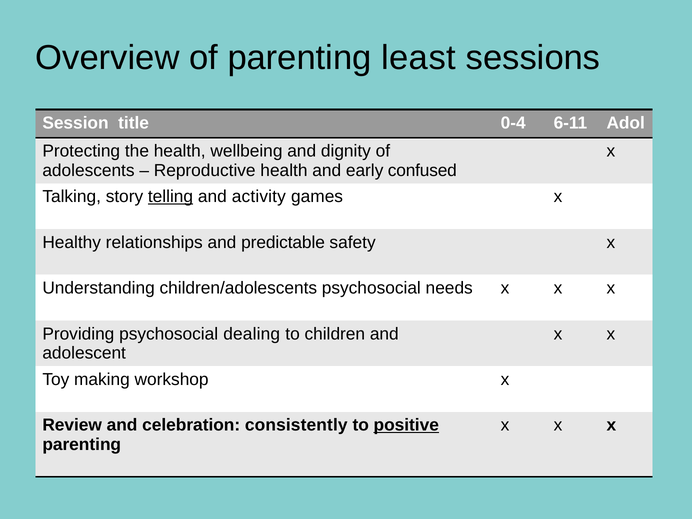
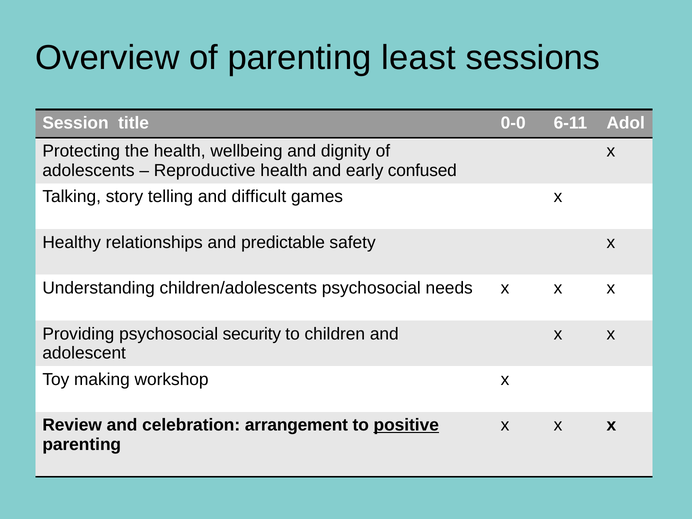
0-4: 0-4 -> 0-0
telling underline: present -> none
activity: activity -> difficult
dealing: dealing -> security
consistently: consistently -> arrangement
